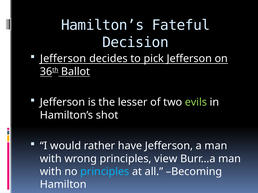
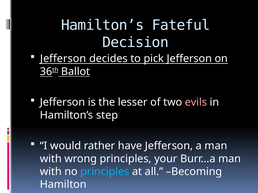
evils colour: light green -> pink
shot: shot -> step
view: view -> your
